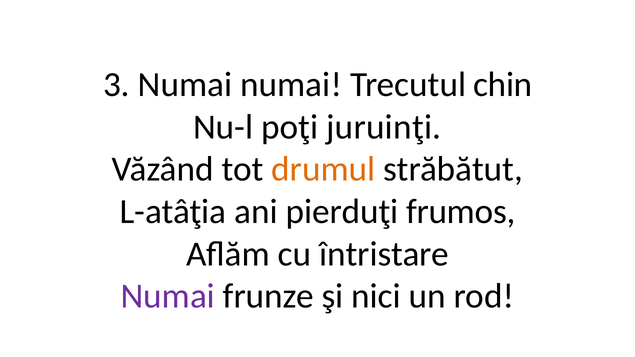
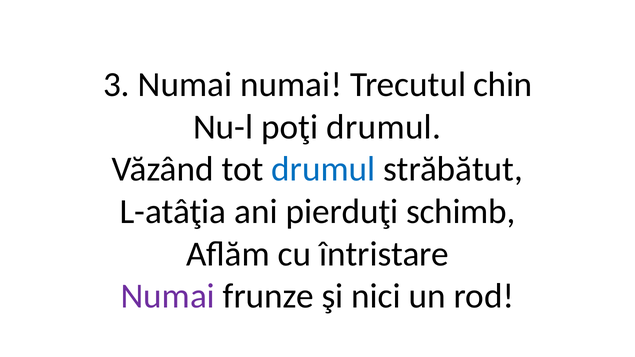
poţi juruinţi: juruinţi -> drumul
drumul at (323, 169) colour: orange -> blue
frumos: frumos -> schimb
